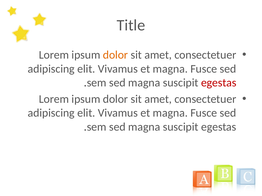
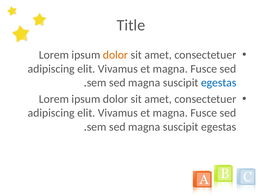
egestas at (219, 83) colour: red -> blue
